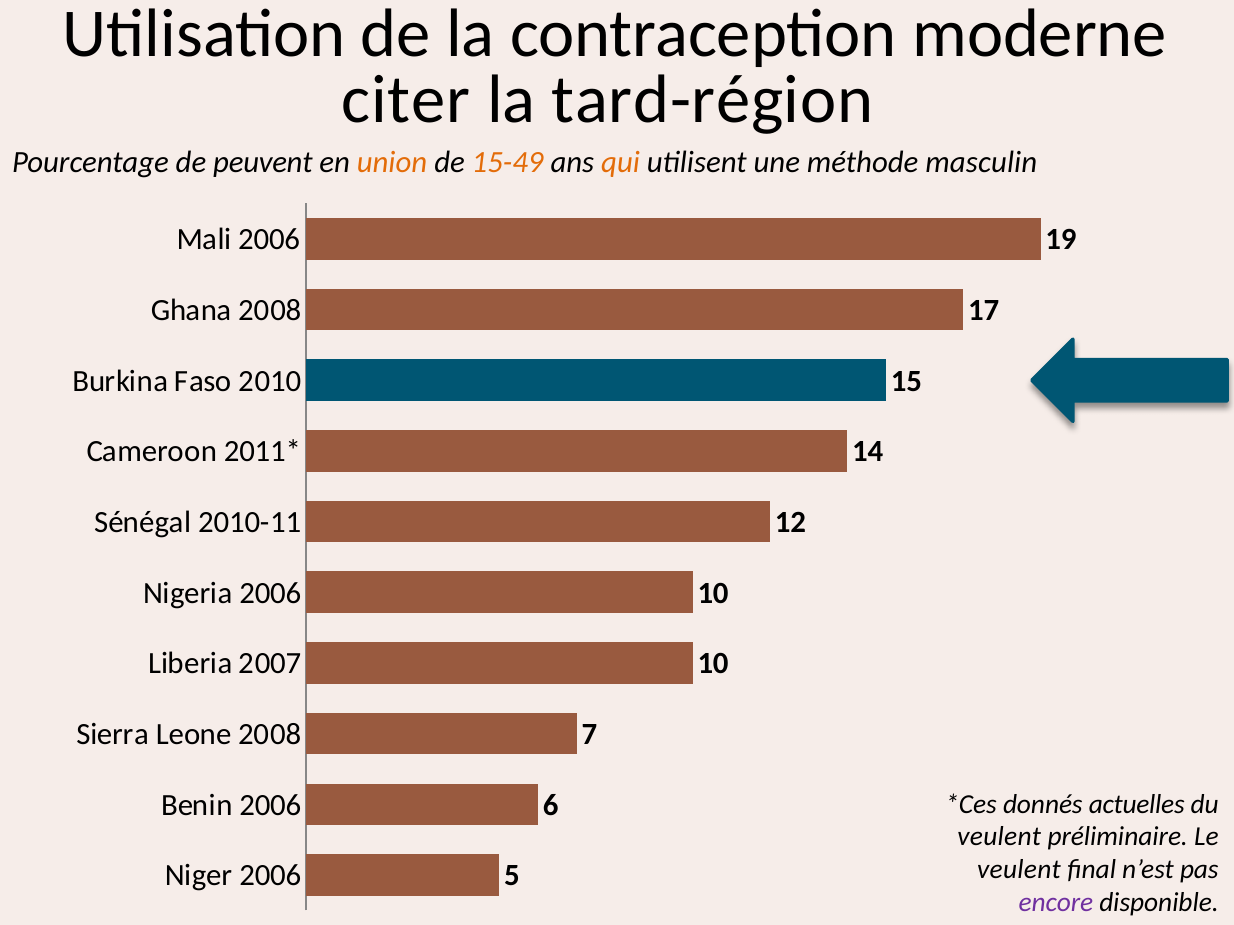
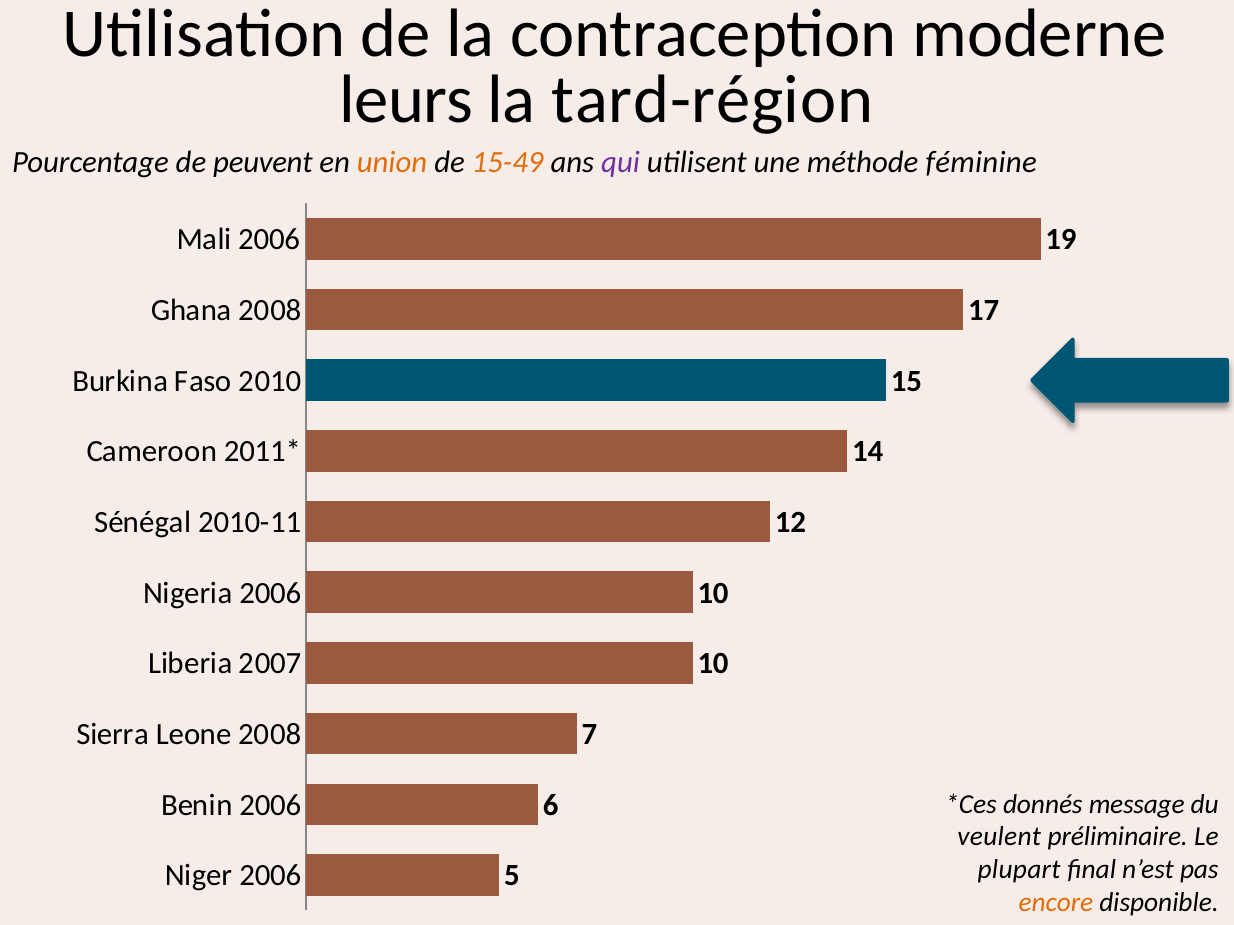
citer: citer -> leurs
qui colour: orange -> purple
masculin: masculin -> féminine
actuelles: actuelles -> message
veulent at (1019, 870): veulent -> plupart
encore colour: purple -> orange
